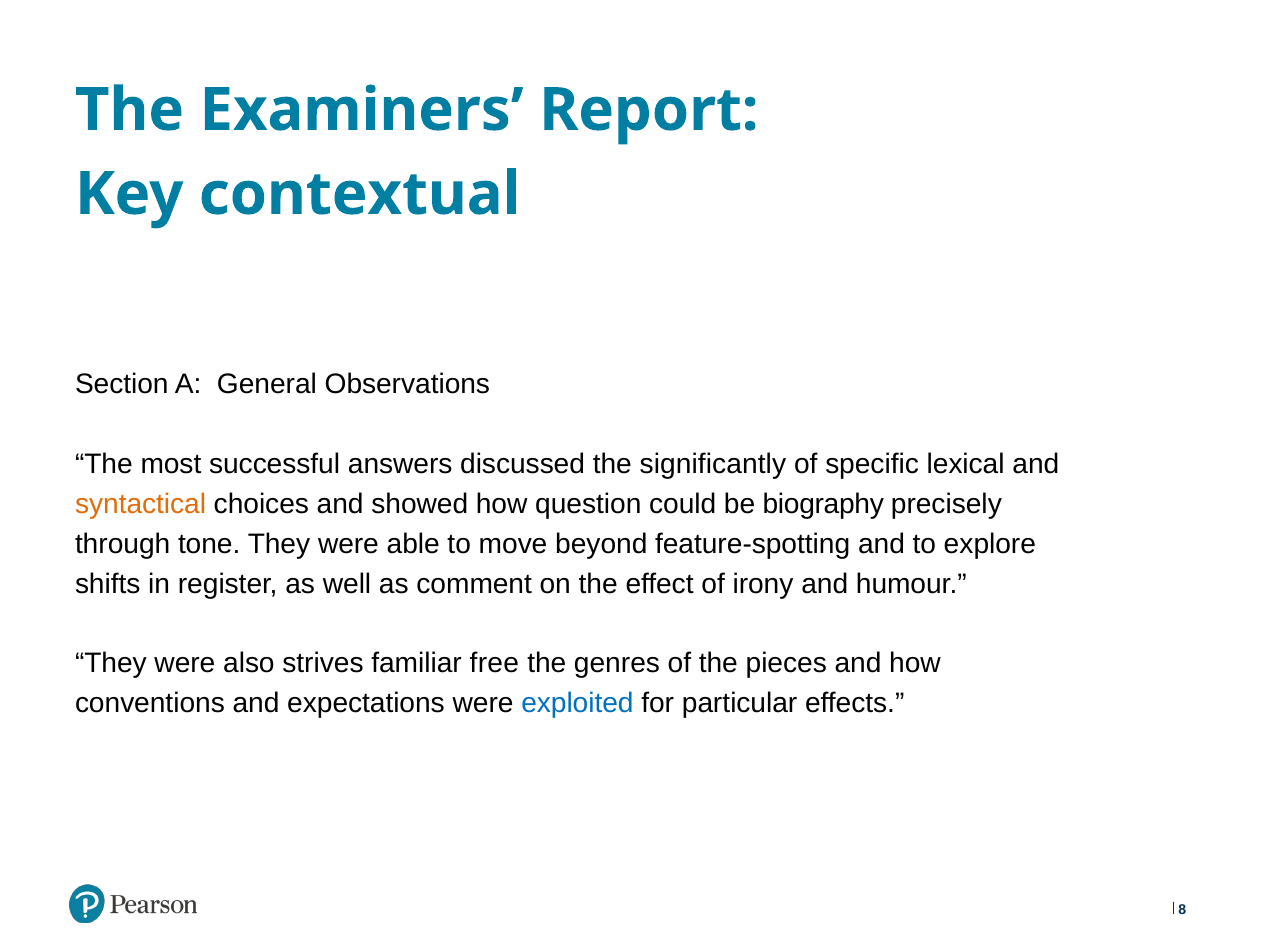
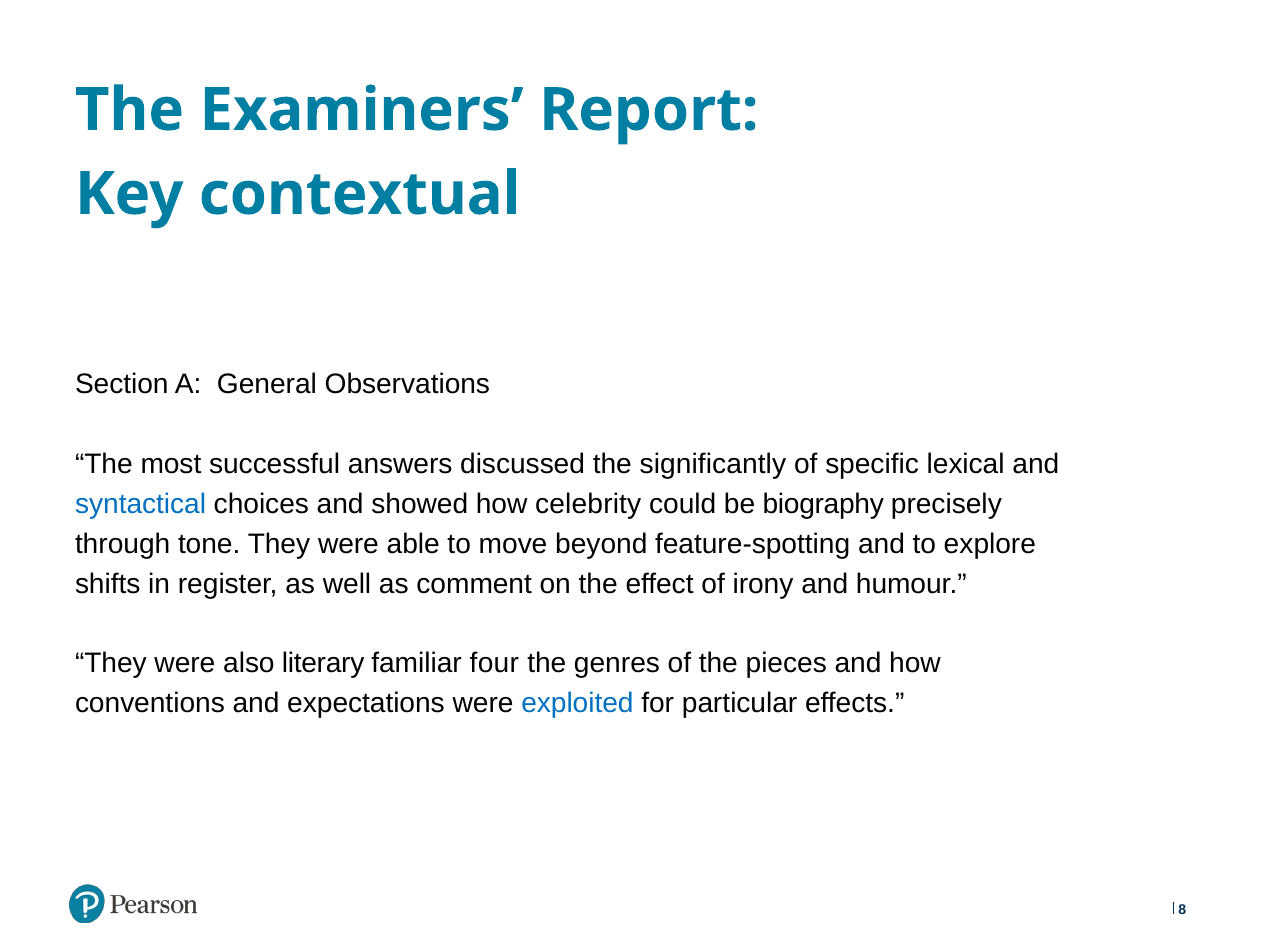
syntactical colour: orange -> blue
question: question -> celebrity
strives: strives -> literary
free: free -> four
